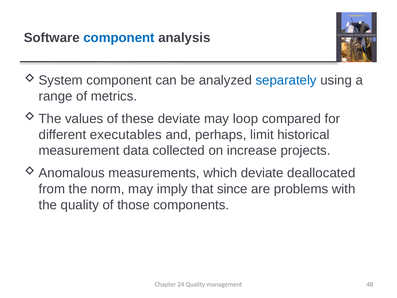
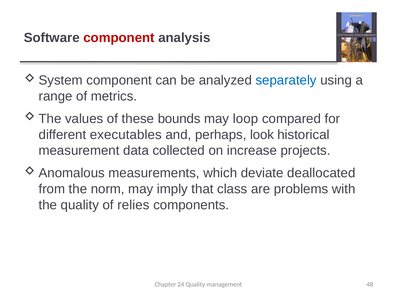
component at (119, 38) colour: blue -> red
these deviate: deviate -> bounds
limit: limit -> look
since: since -> class
those: those -> relies
